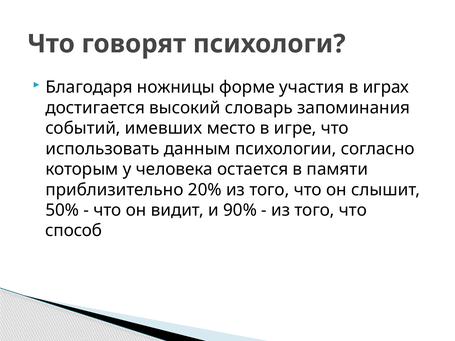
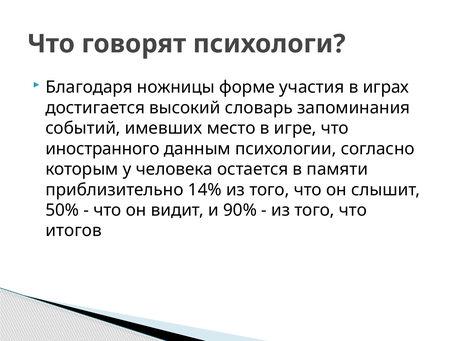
использовать: использовать -> иностранного
20%: 20% -> 14%
способ: способ -> итогов
